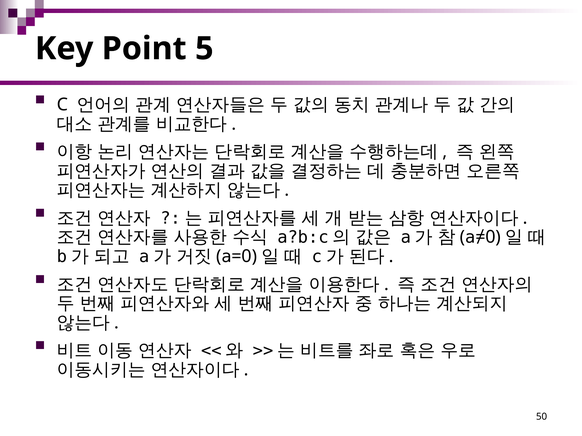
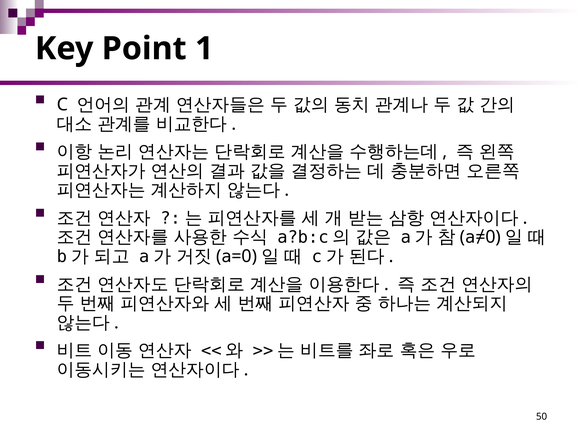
5: 5 -> 1
